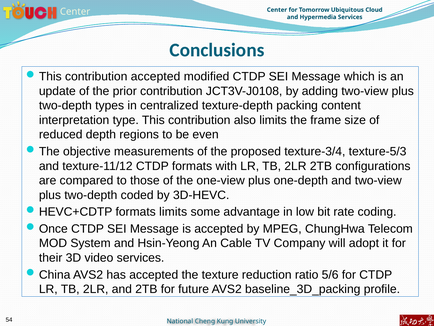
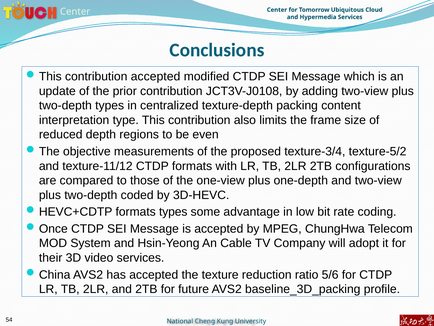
texture-5/3: texture-5/3 -> texture-5/2
formats limits: limits -> types
